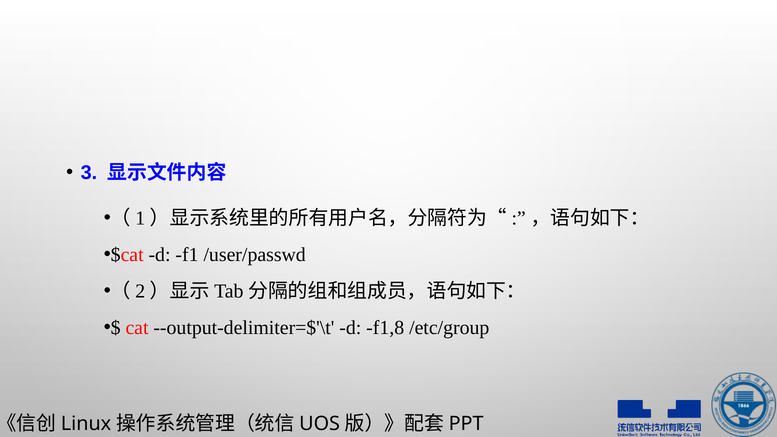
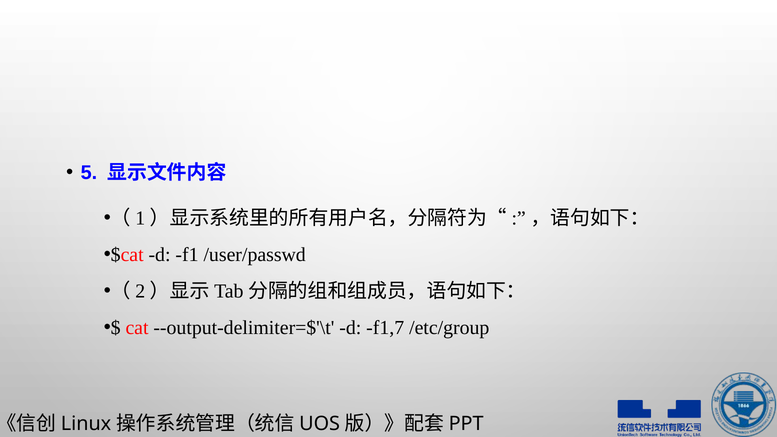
3: 3 -> 5
f1,8: f1,8 -> f1,7
